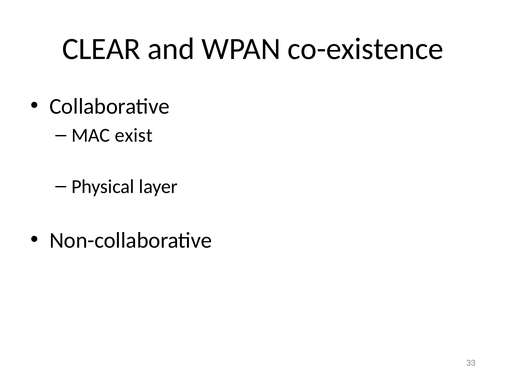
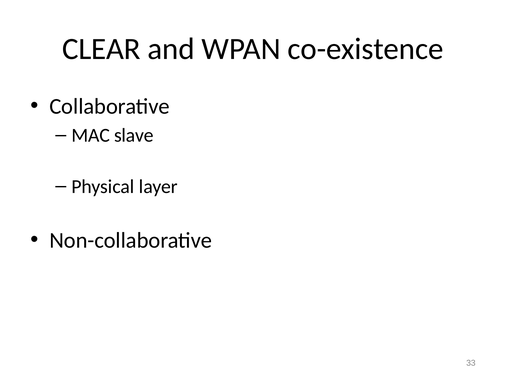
exist: exist -> slave
